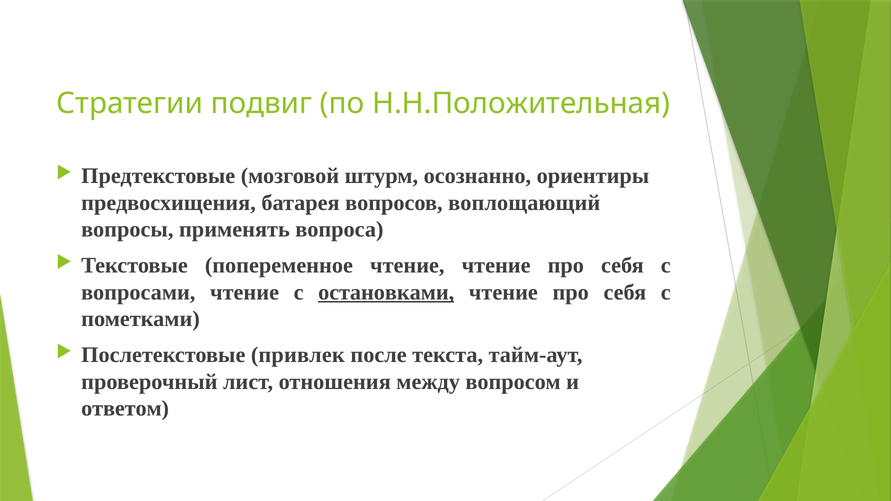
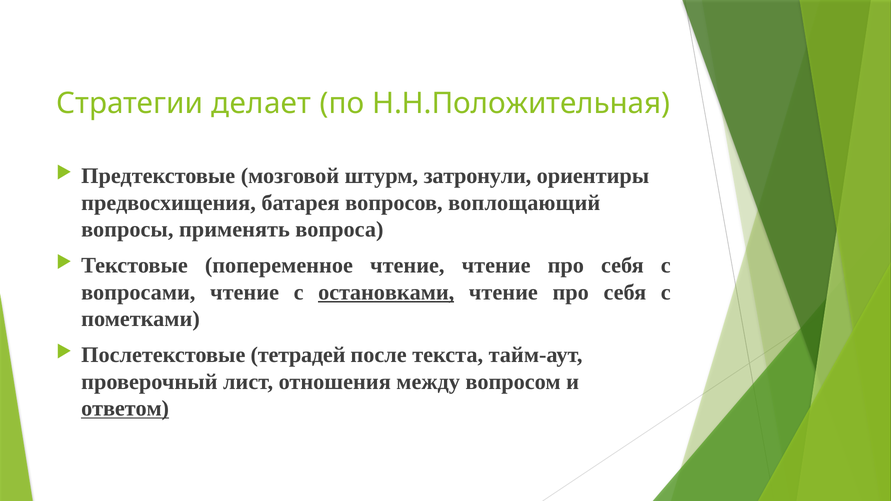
подвиг: подвиг -> делает
осознанно: осознанно -> затронули
привлек: привлек -> тетрадей
ответом underline: none -> present
